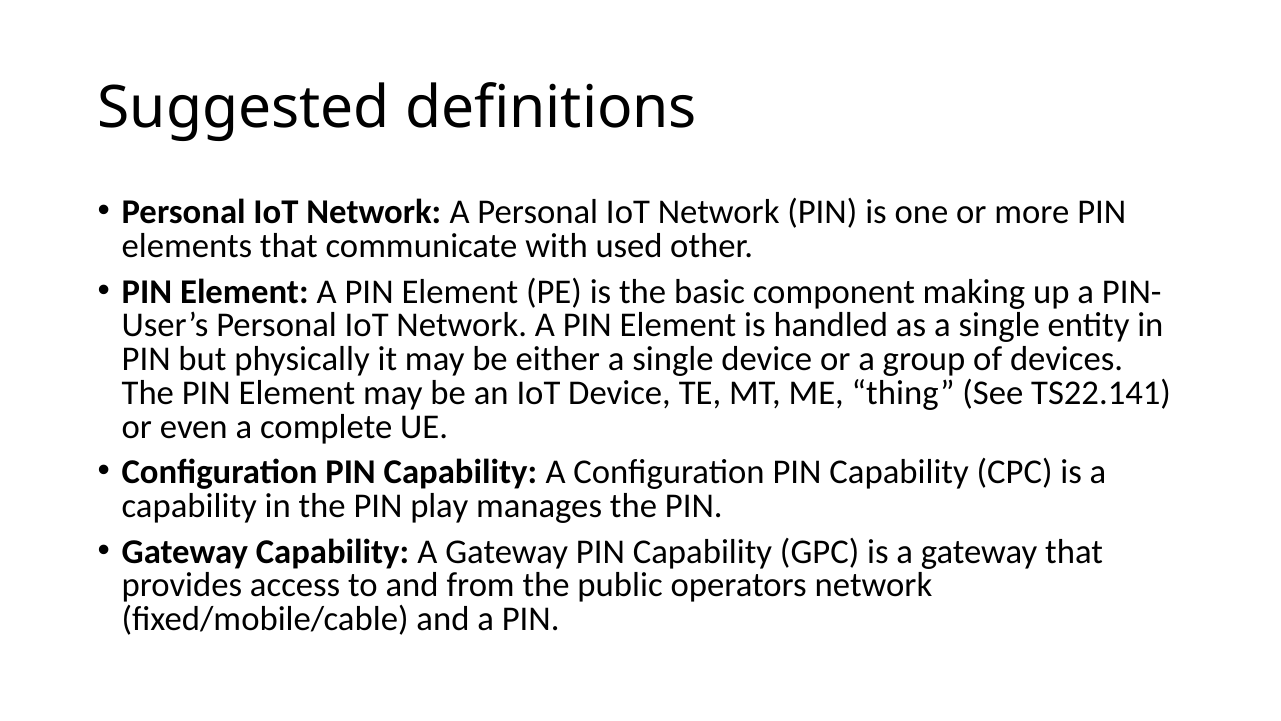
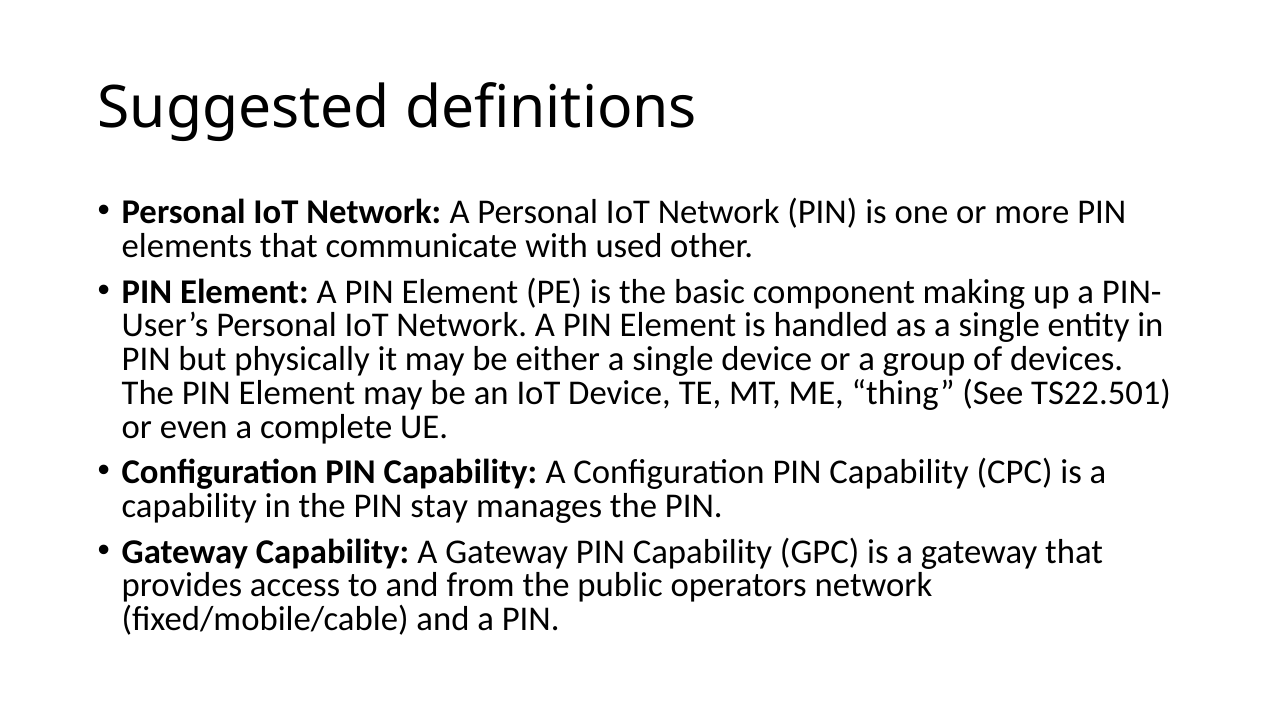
TS22.141: TS22.141 -> TS22.501
play: play -> stay
